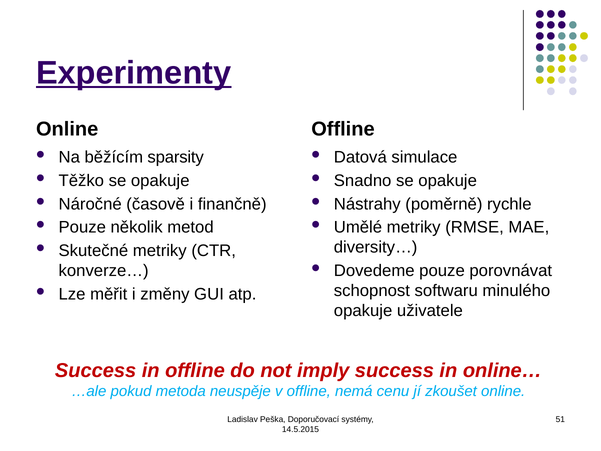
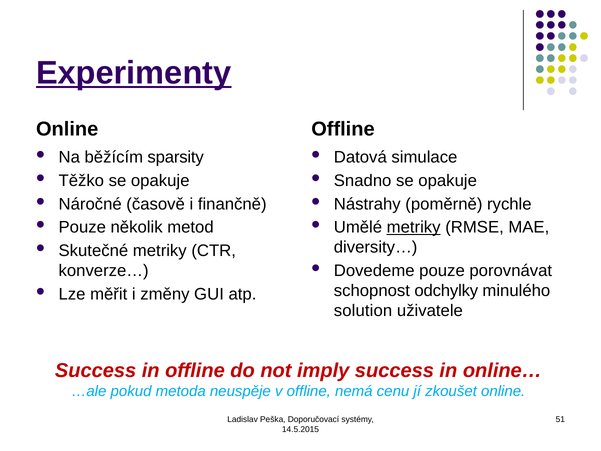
metriky at (414, 227) underline: none -> present
softwaru: softwaru -> odchylky
opakuje at (363, 311): opakuje -> solution
